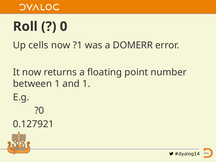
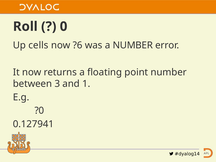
?1: ?1 -> ?6
a DOMERR: DOMERR -> NUMBER
between 1: 1 -> 3
0.127921: 0.127921 -> 0.127941
